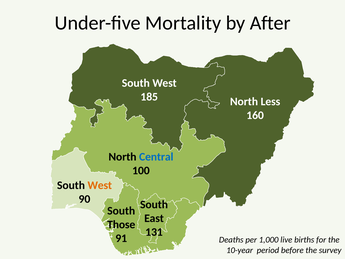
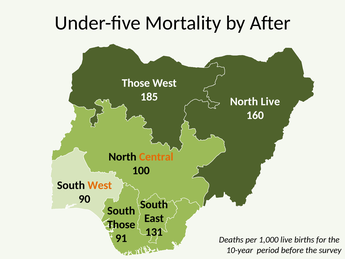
South at (136, 83): South -> Those
North Less: Less -> Live
Central colour: blue -> orange
